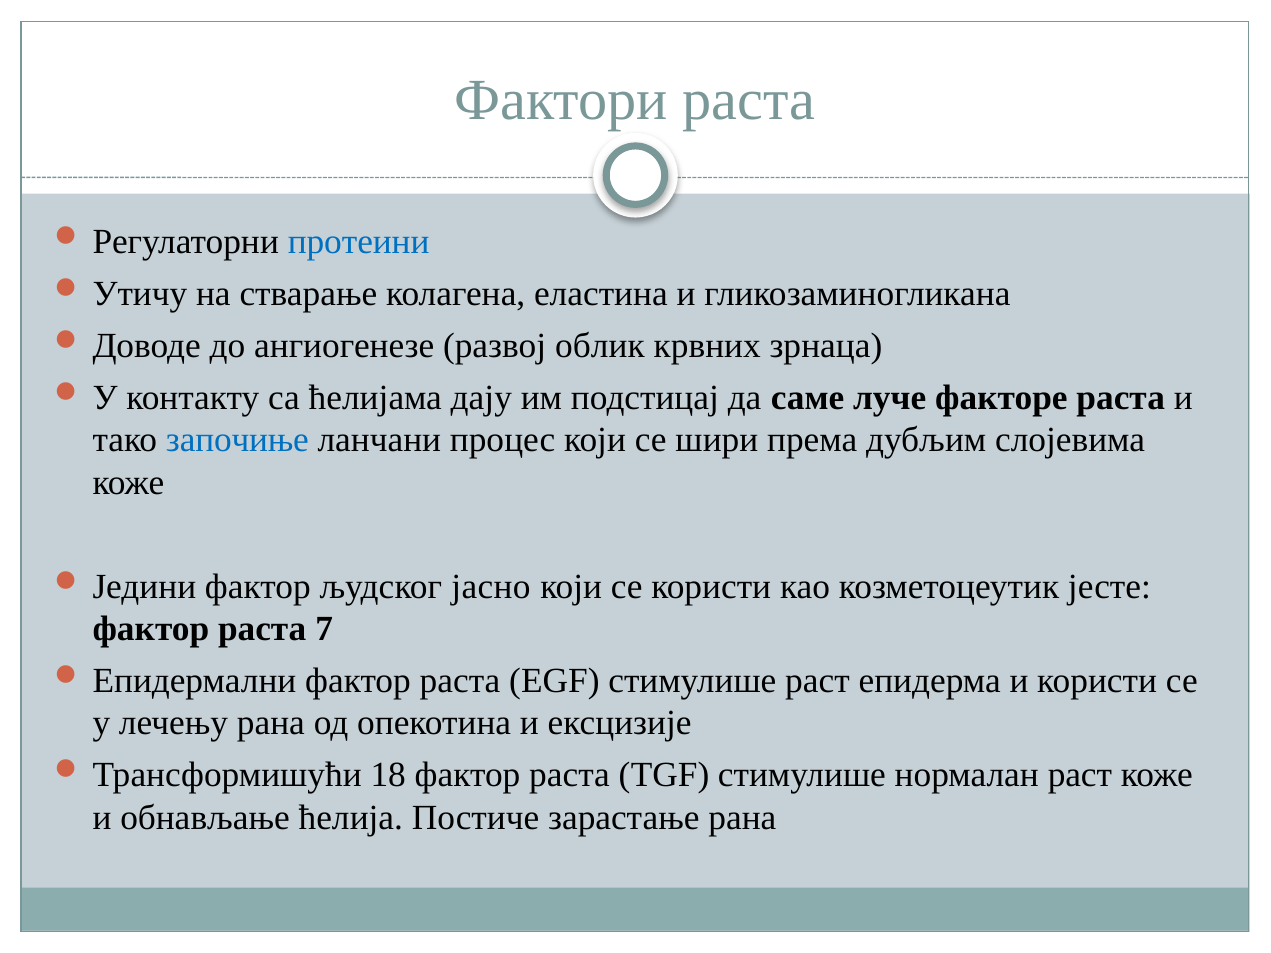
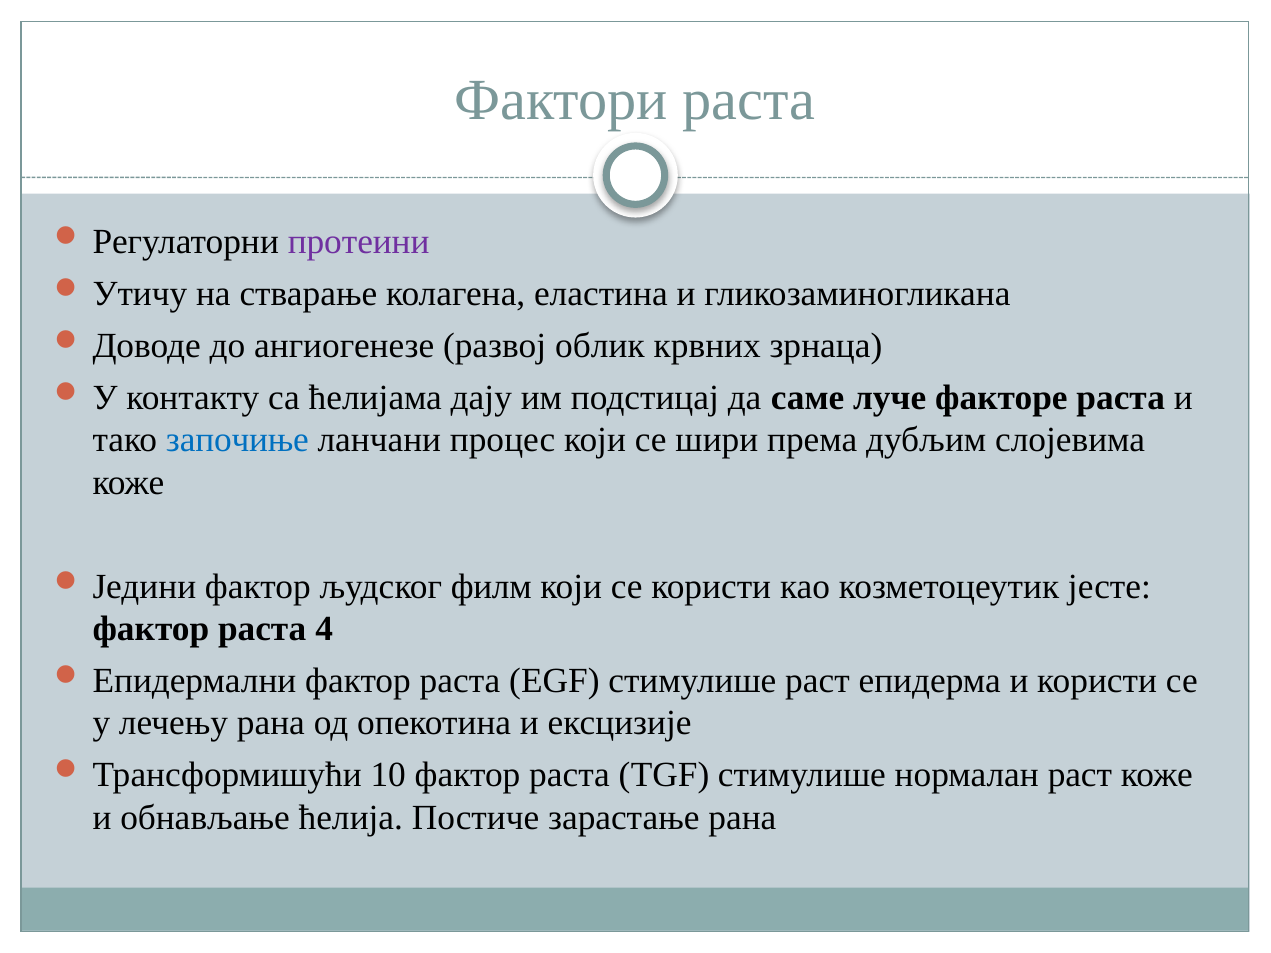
протеини colour: blue -> purple
јасно: јасно -> филм
7: 7 -> 4
18: 18 -> 10
